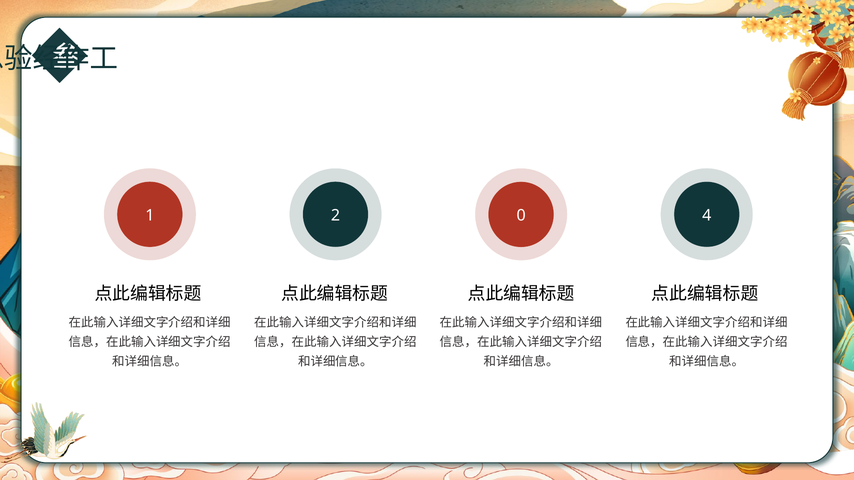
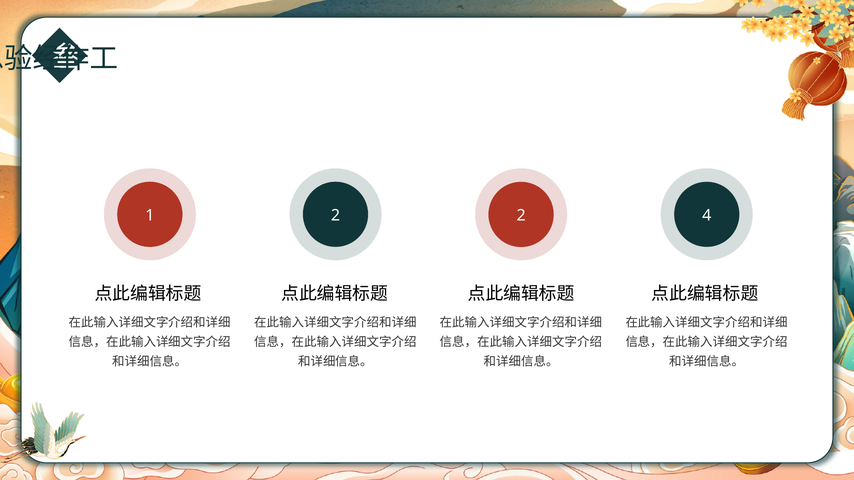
2 0: 0 -> 2
